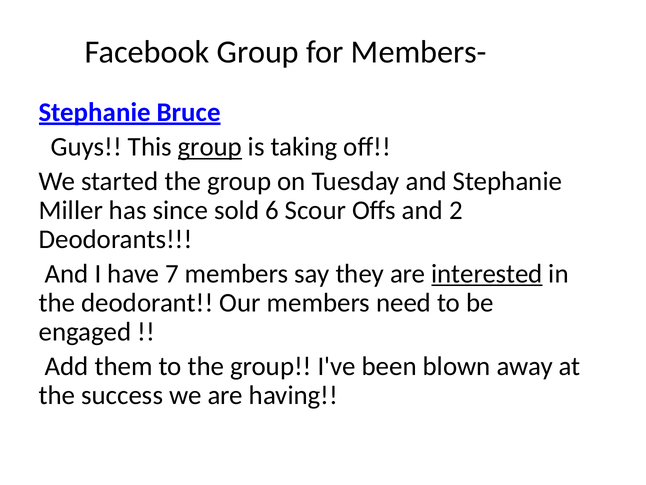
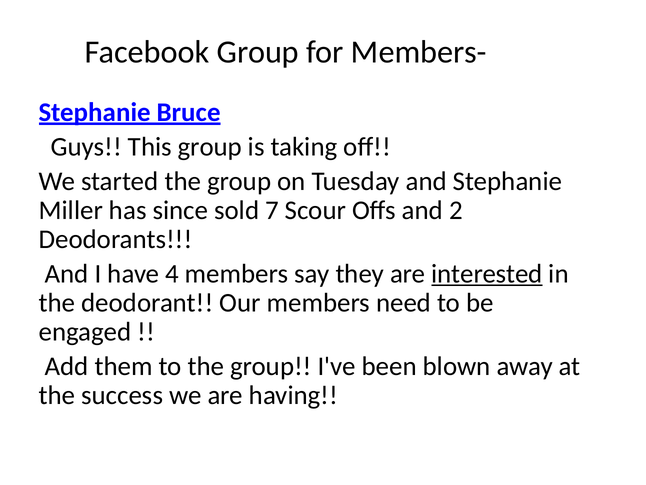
group at (210, 147) underline: present -> none
6: 6 -> 7
7: 7 -> 4
